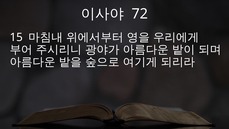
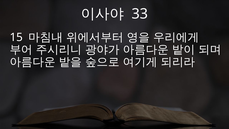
72: 72 -> 33
